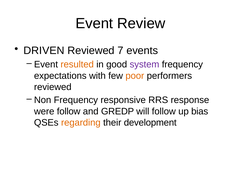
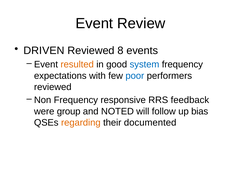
7: 7 -> 8
system colour: purple -> blue
poor colour: orange -> blue
response: response -> feedback
were follow: follow -> group
GREDP: GREDP -> NOTED
development: development -> documented
